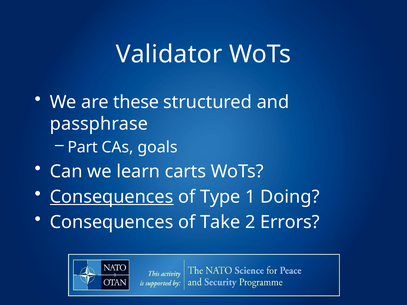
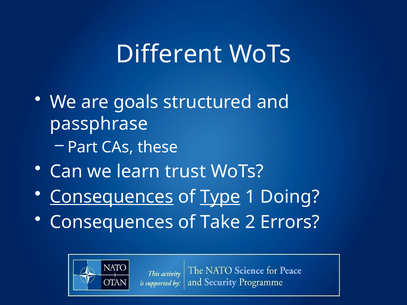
Validator: Validator -> Different
these: these -> goals
goals: goals -> these
carts: carts -> trust
Type underline: none -> present
